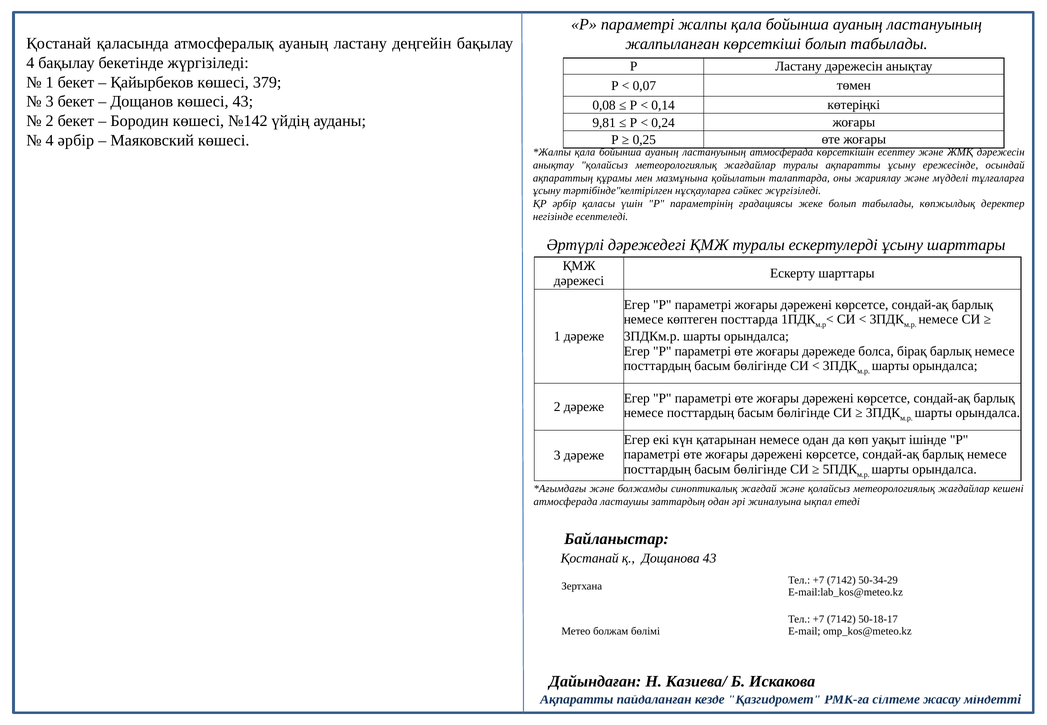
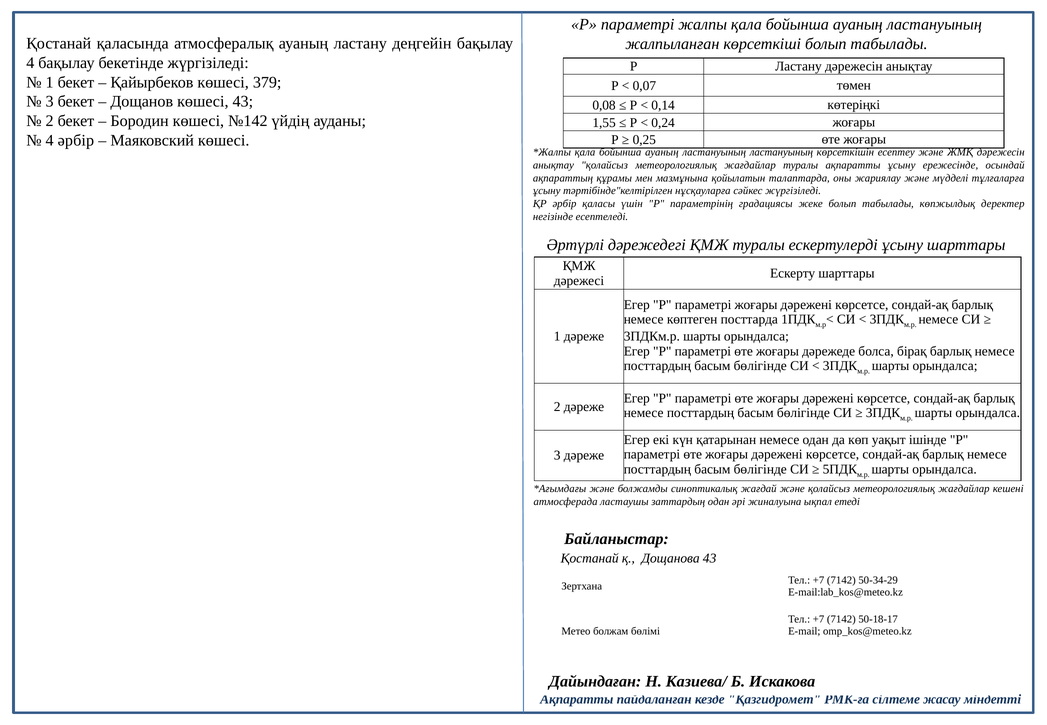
9,81: 9,81 -> 1,55
ластануының атмосферада: атмосферада -> ластануының
